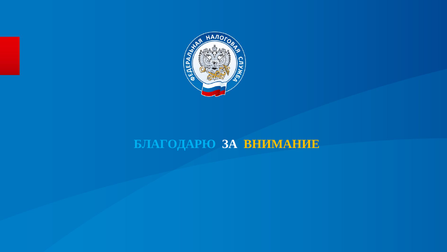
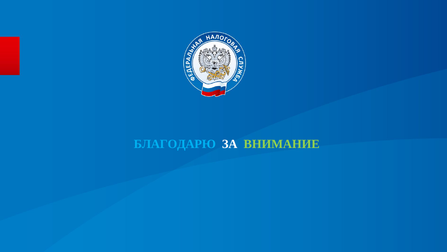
ВНИМАНИЕ colour: yellow -> light green
